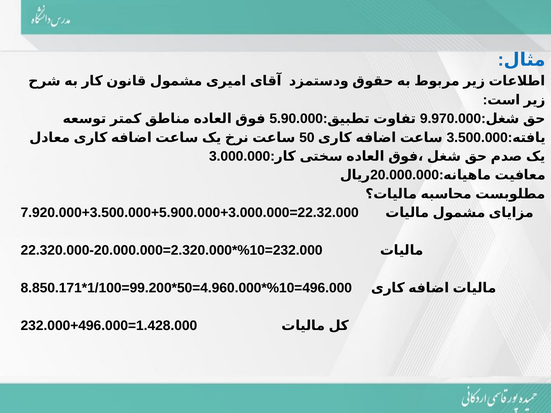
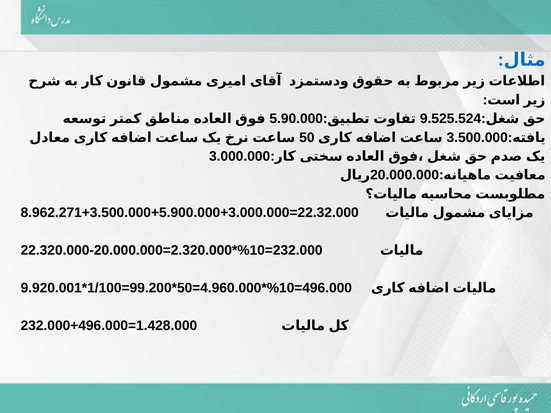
9.970.000: 9.970.000 -> 9.525.524
7.920.000: 7.920.000 -> 8.962.271
8.850.171: 8.850.171 -> 9.920.001
